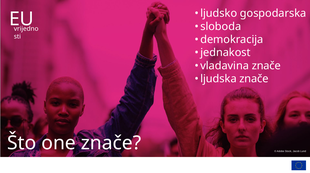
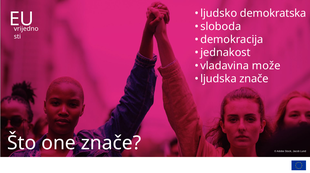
gospodarska: gospodarska -> demokratska
vladavina znače: znače -> može
